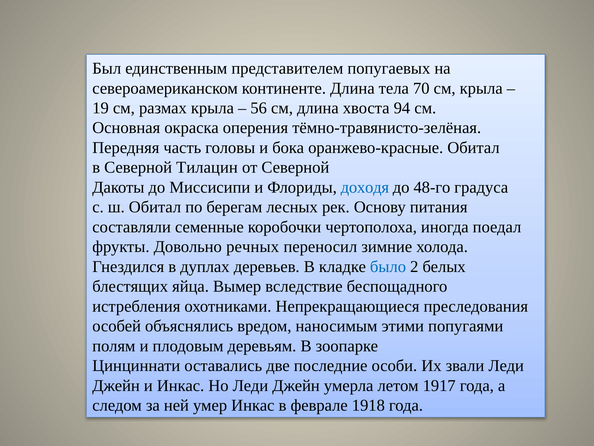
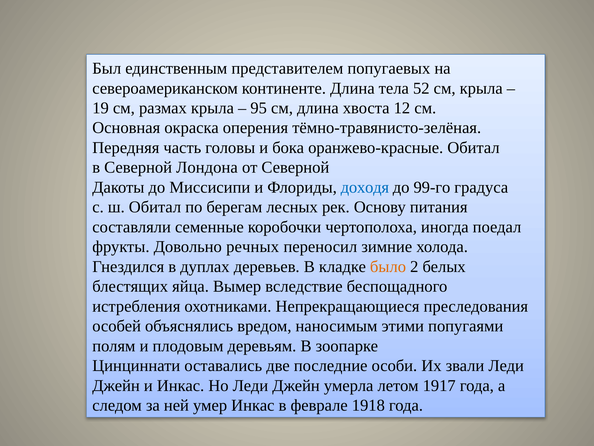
70: 70 -> 52
56: 56 -> 95
94: 94 -> 12
Тилацин: Тилацин -> Лондона
48-го: 48-го -> 99-го
было colour: blue -> orange
